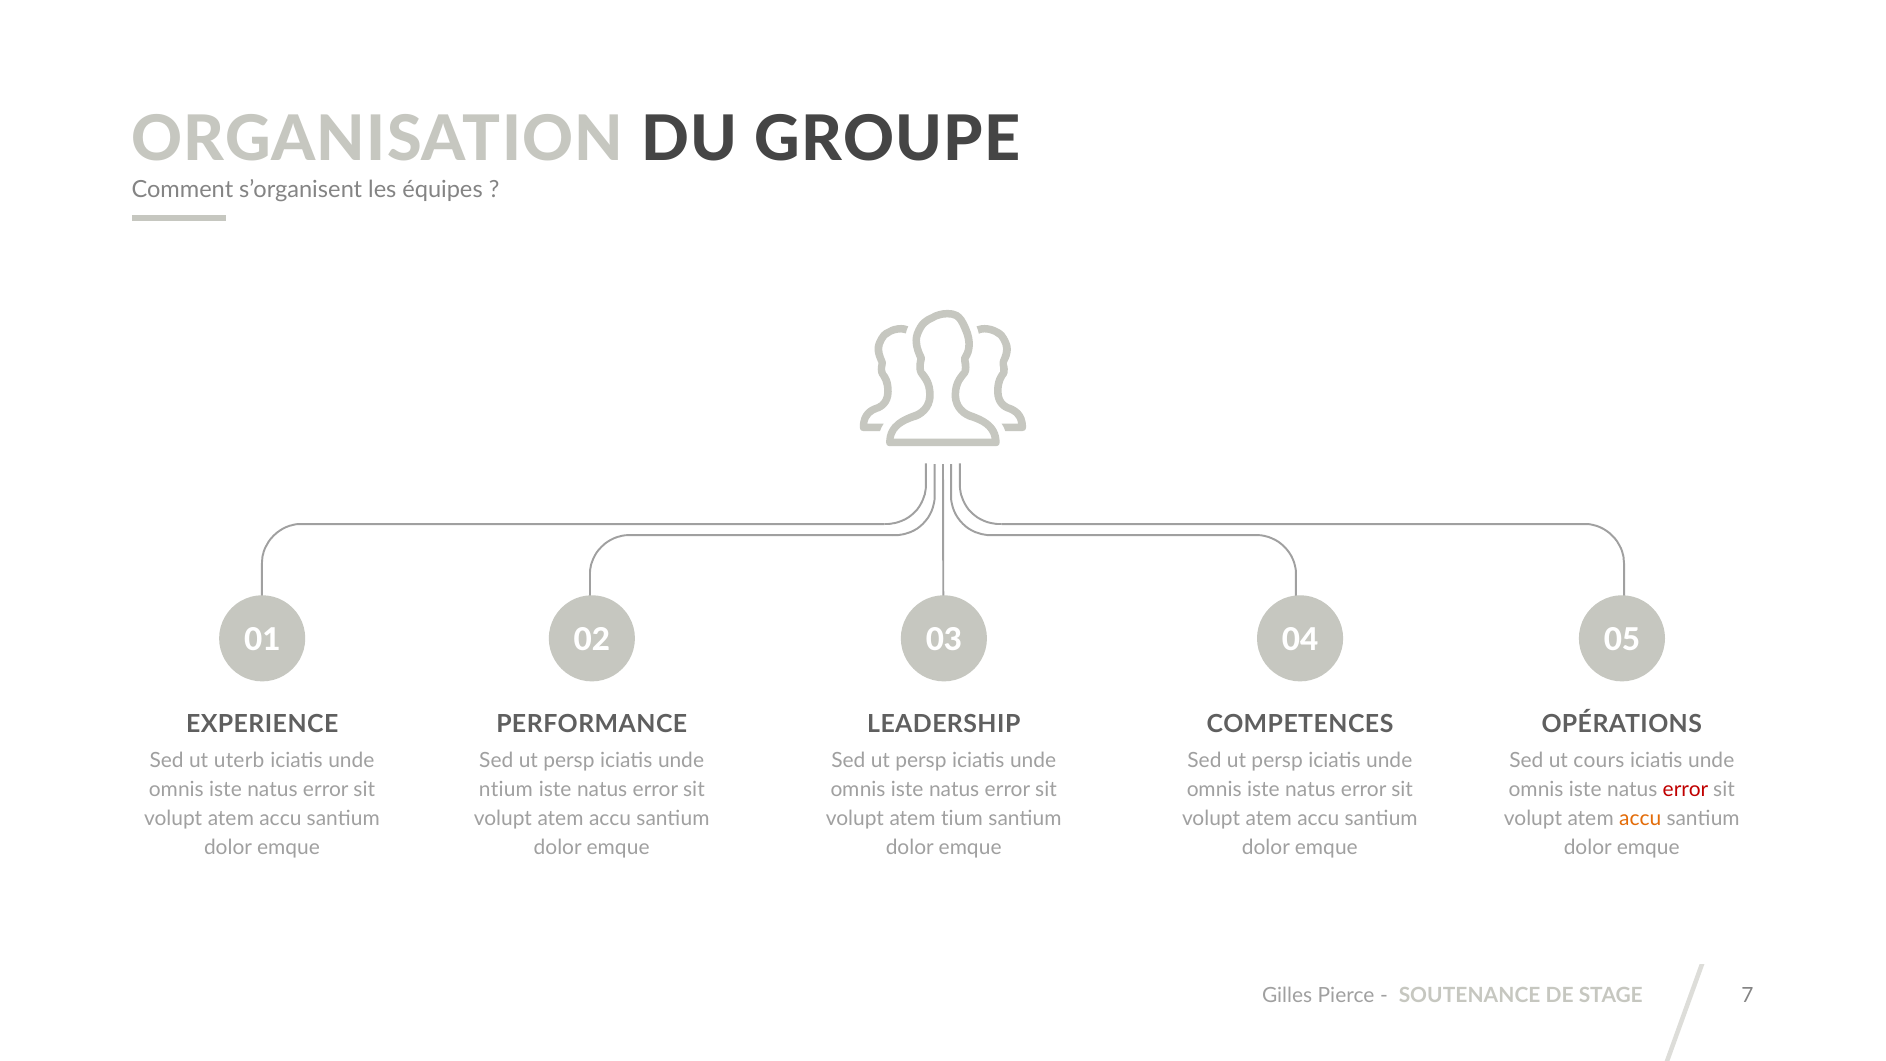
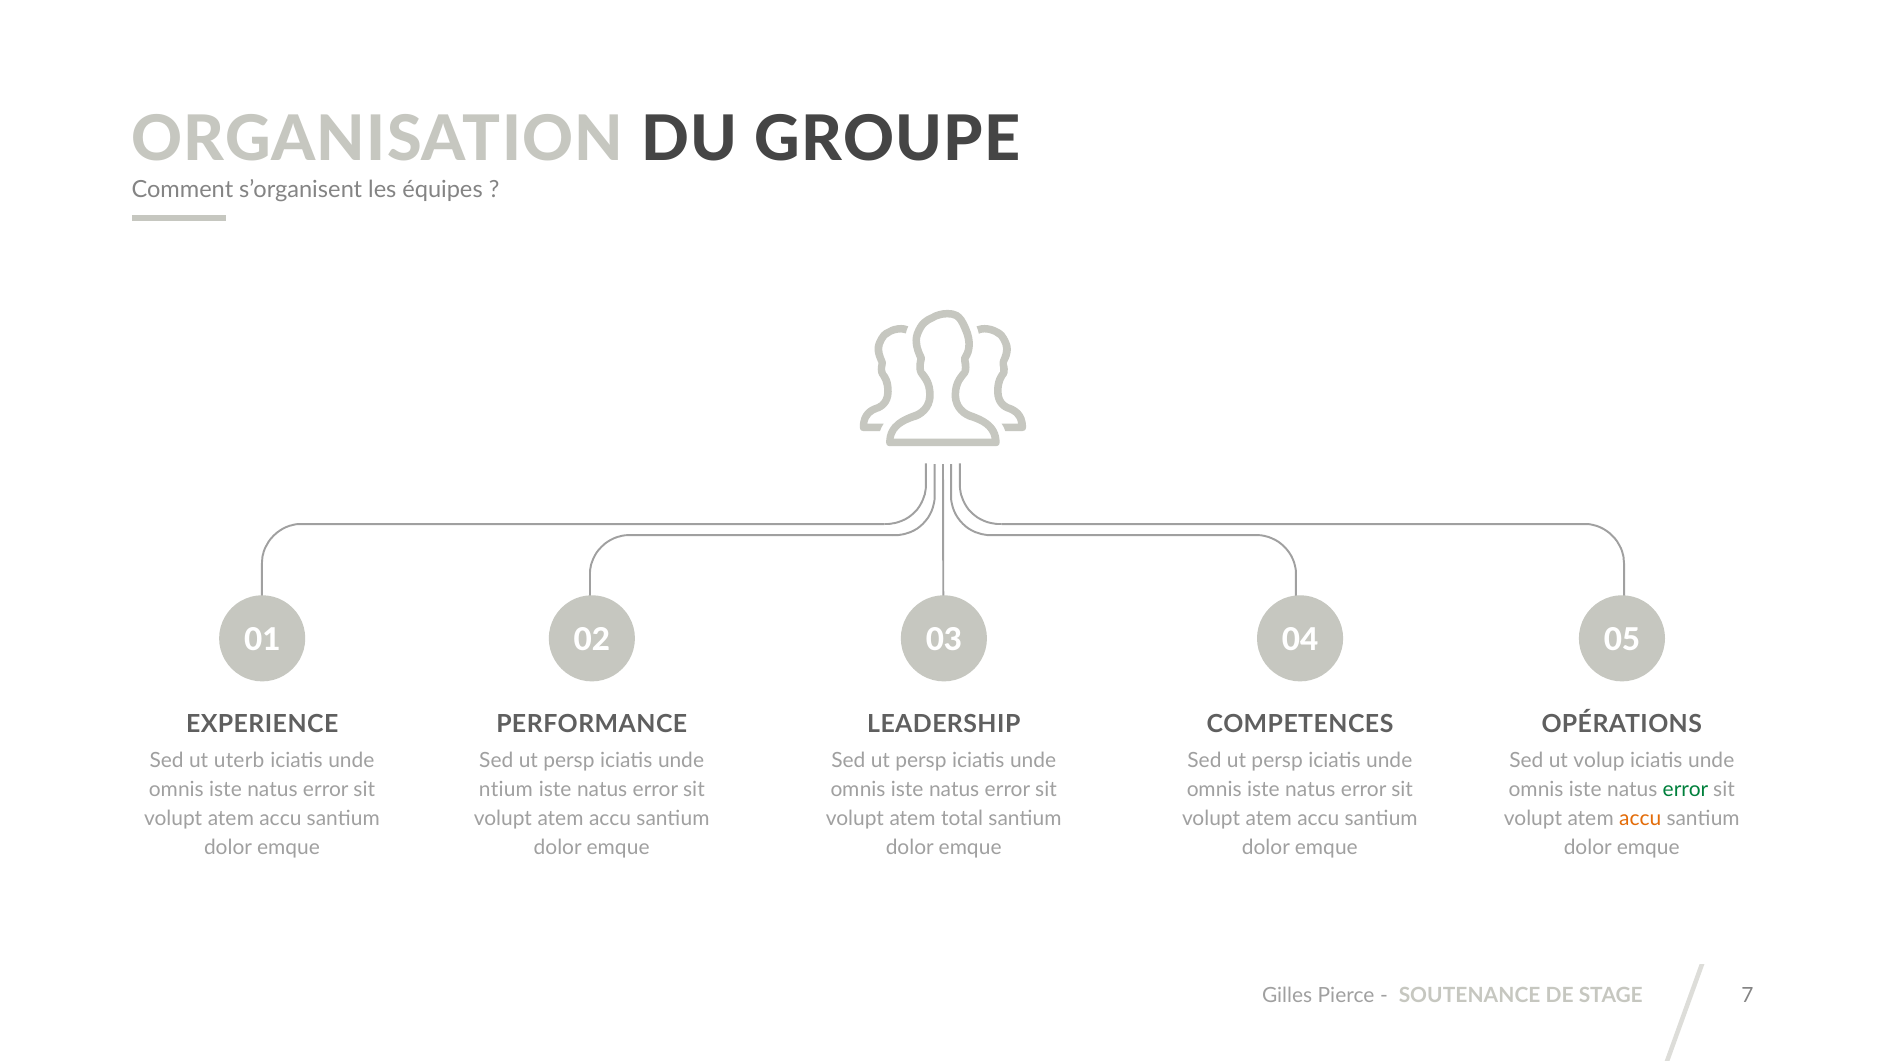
cours: cours -> volup
error at (1686, 790) colour: red -> green
tium: tium -> total
